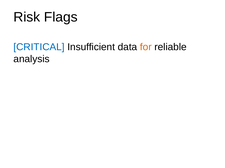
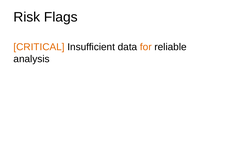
CRITICAL colour: blue -> orange
